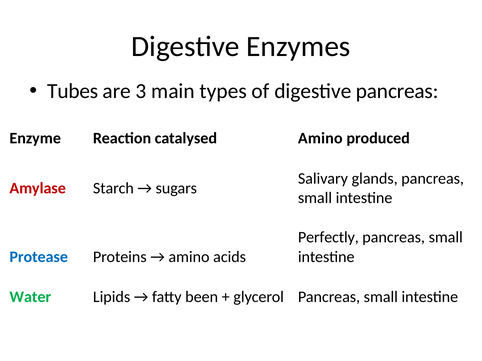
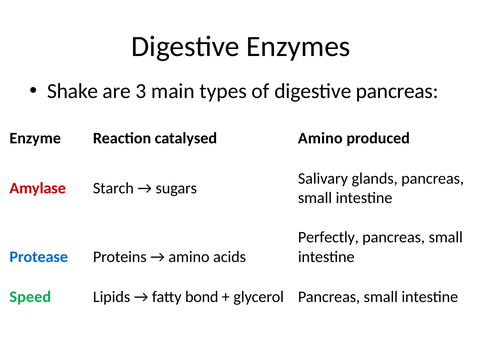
Tubes: Tubes -> Shake
Water: Water -> Speed
been: been -> bond
